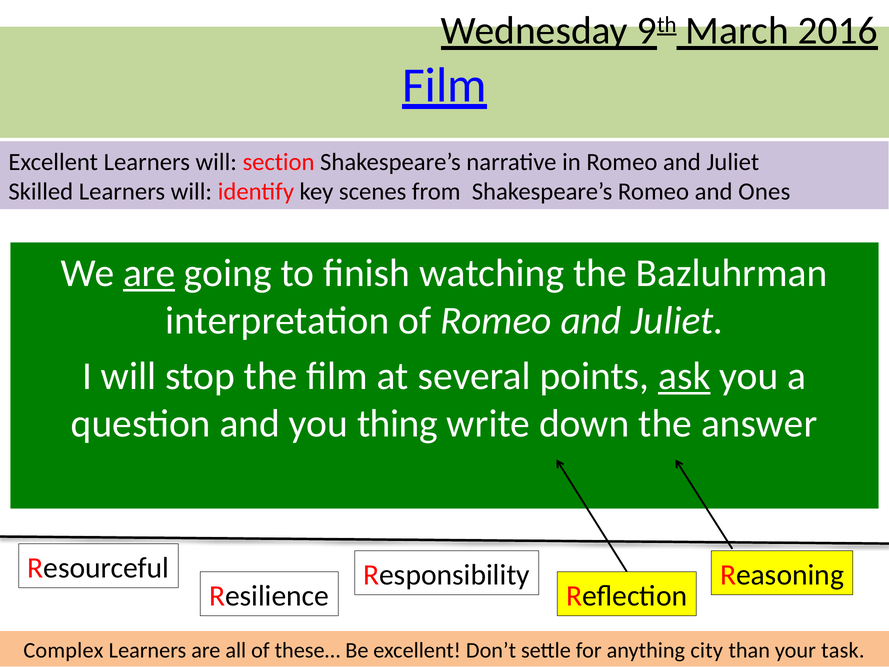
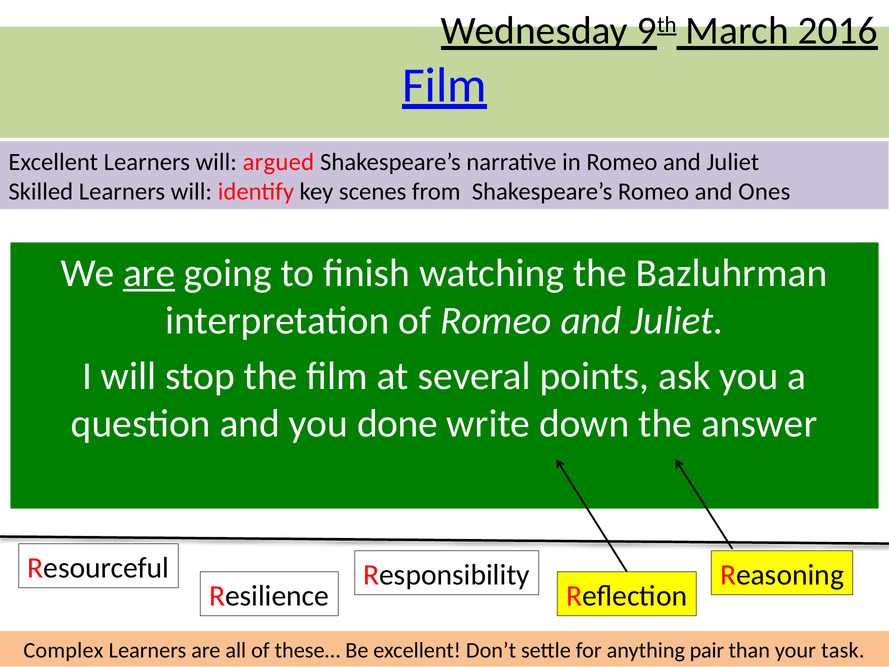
section: section -> argued
ask underline: present -> none
thing: thing -> done
city: city -> pair
